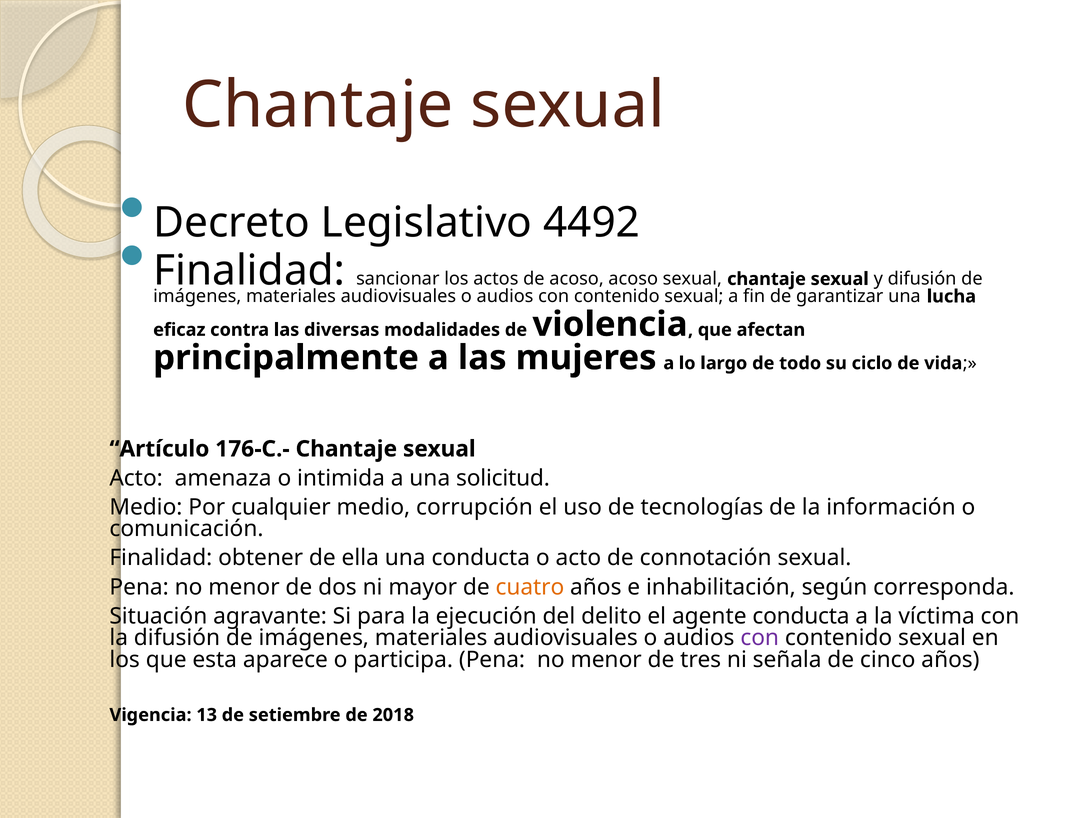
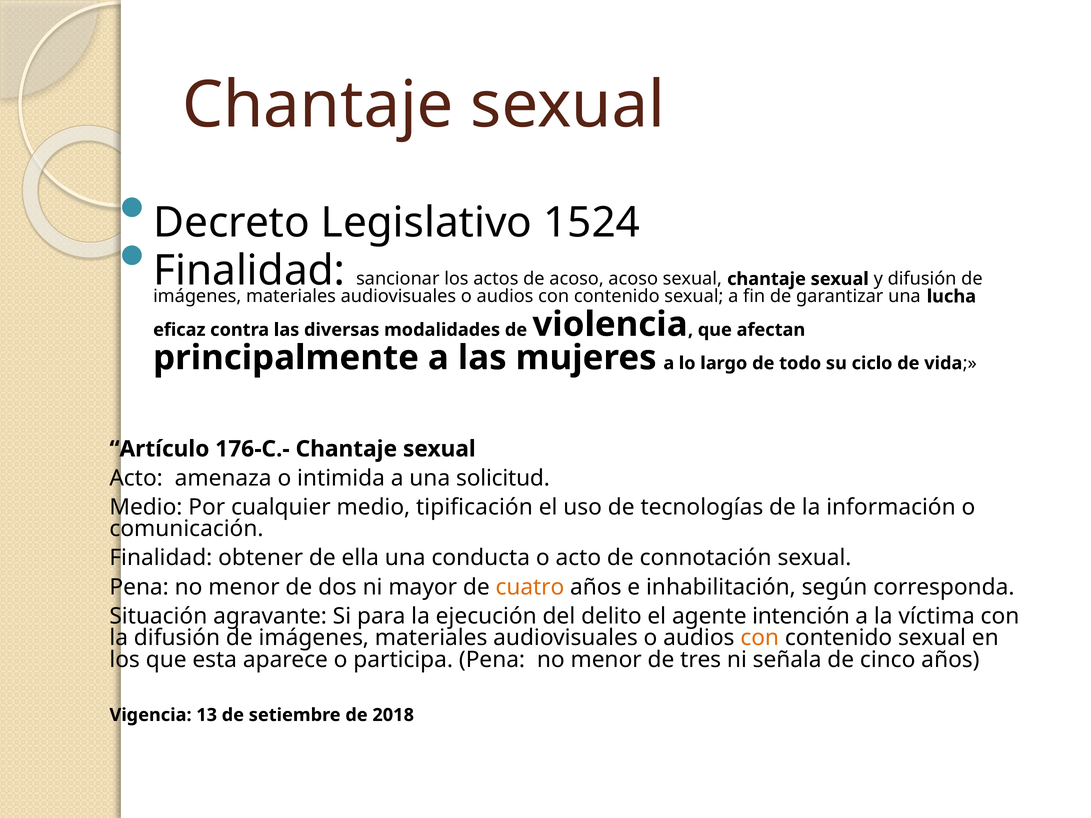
4492: 4492 -> 1524
corrupción: corrupción -> tipificación
agente conducta: conducta -> intención
con at (760, 638) colour: purple -> orange
